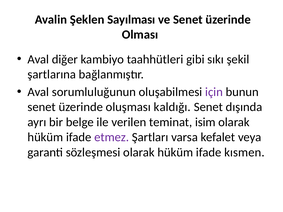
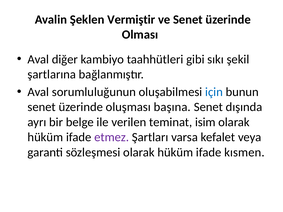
Sayılması: Sayılması -> Vermiştir
için colour: purple -> blue
kaldığı: kaldığı -> başına
